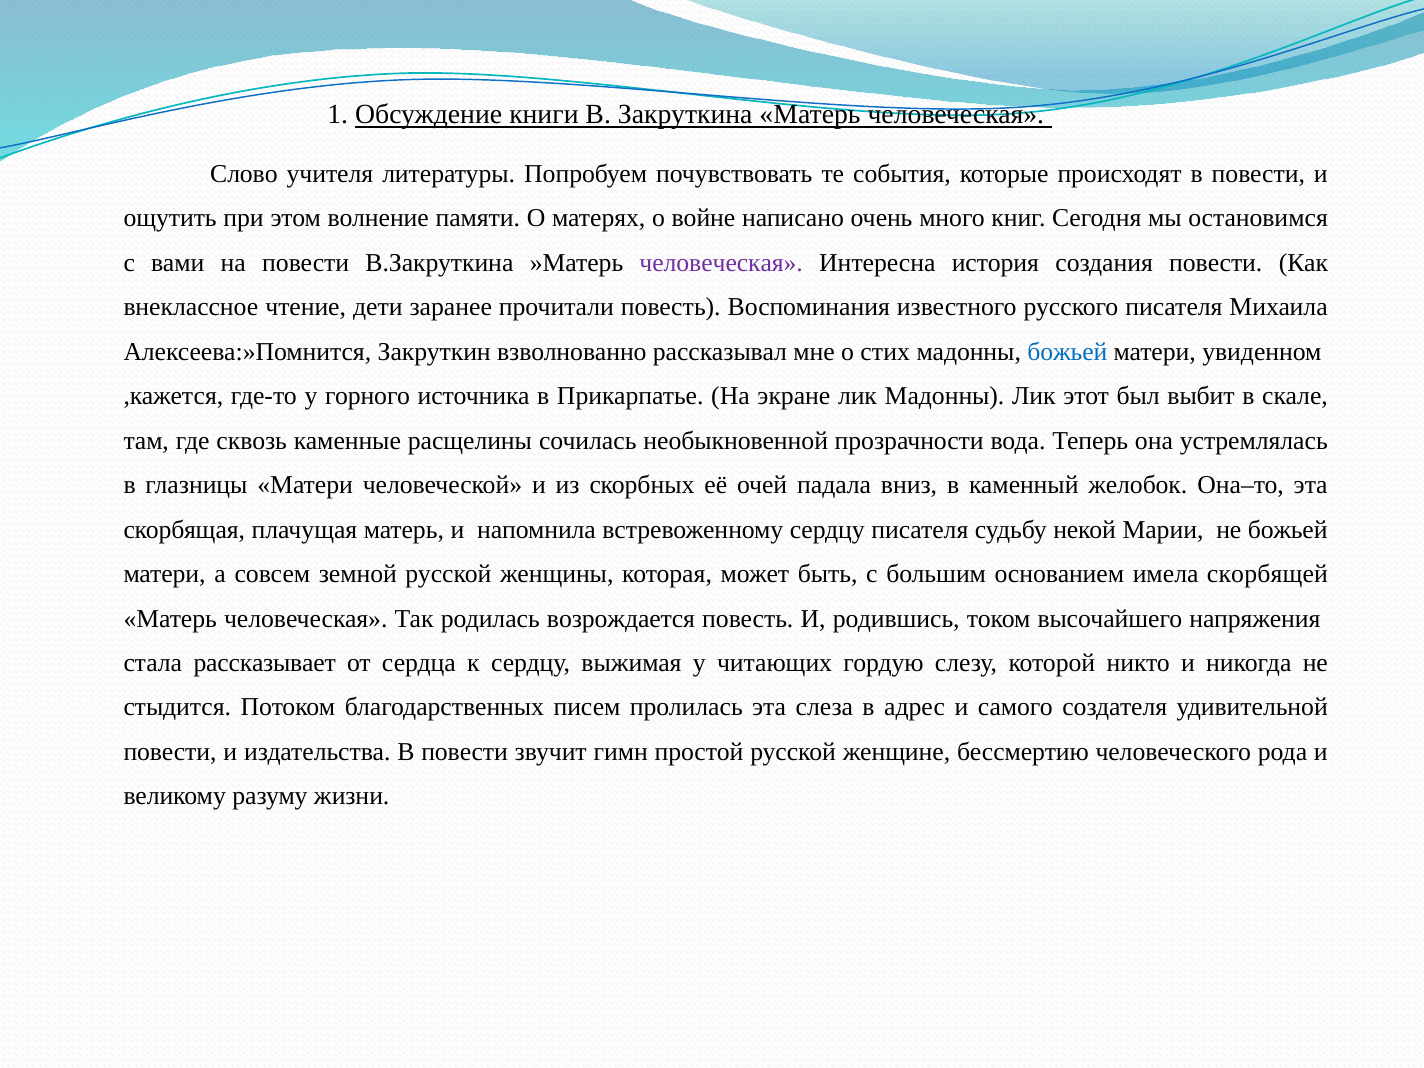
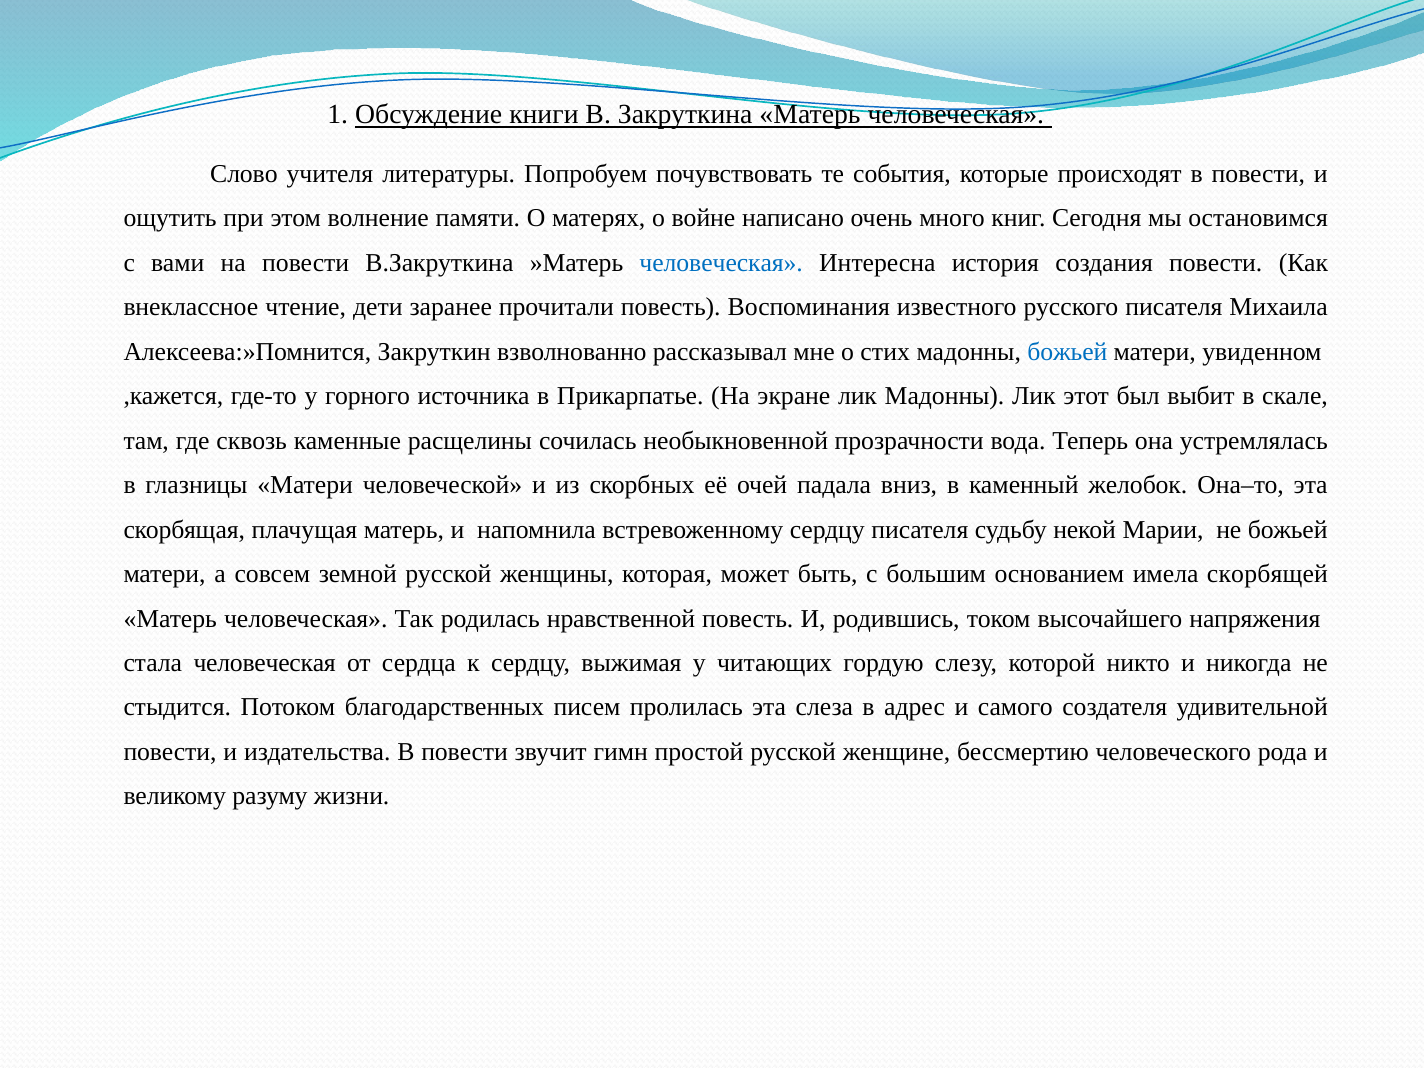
человеческая at (721, 263) colour: purple -> blue
возрождается: возрождается -> нравственной
стала рассказывает: рассказывает -> человеческая
